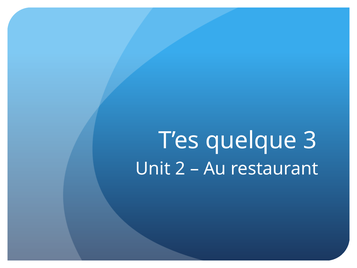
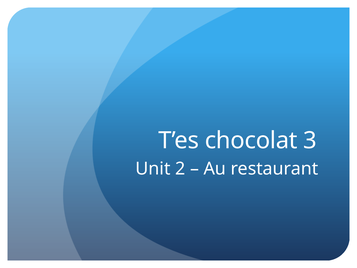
quelque: quelque -> chocolat
